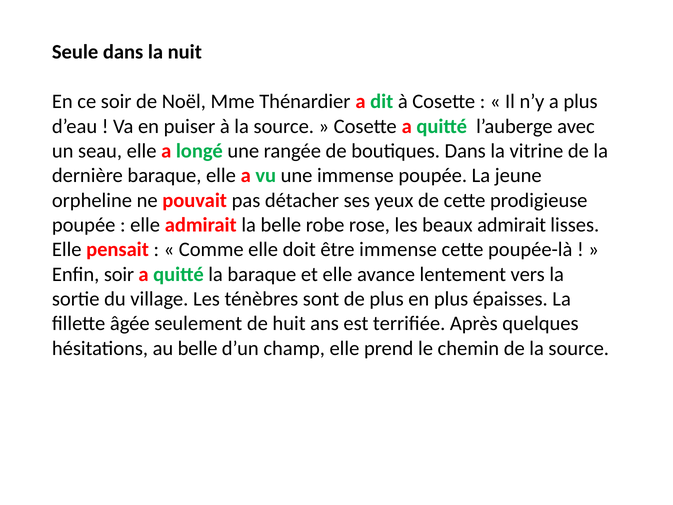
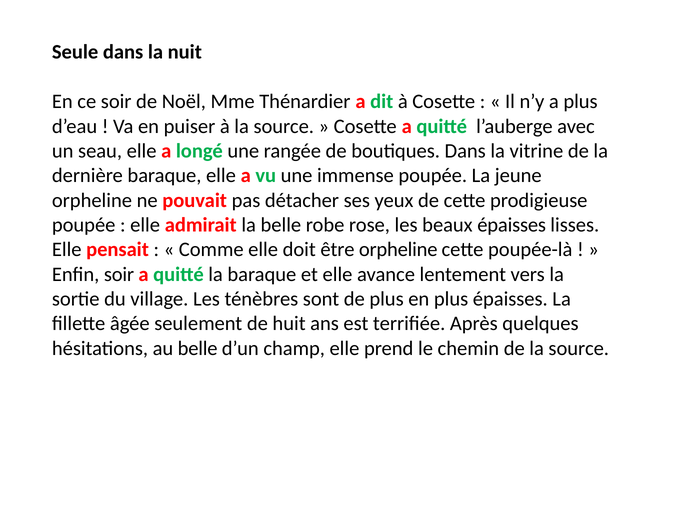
beaux admirait: admirait -> épaisses
être immense: immense -> orpheline
